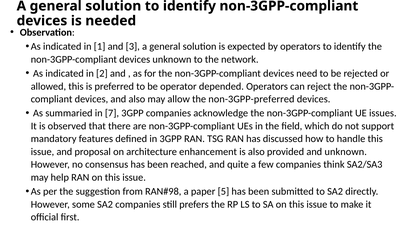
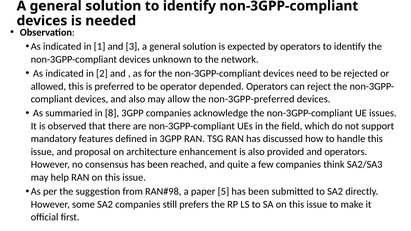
7: 7 -> 8
and unknown: unknown -> operators
